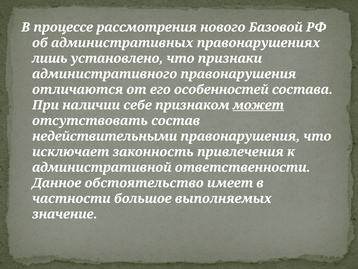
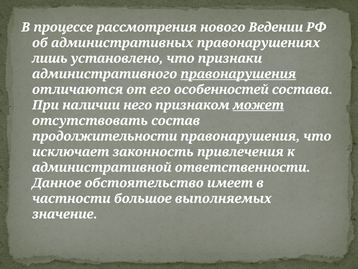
Базовой: Базовой -> Ведении
правонарушения at (238, 74) underline: none -> present
себе: себе -> него
недействительными: недействительными -> продолжительности
